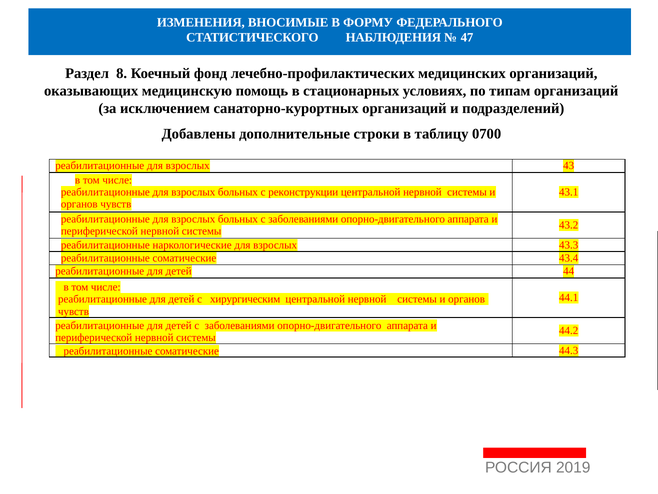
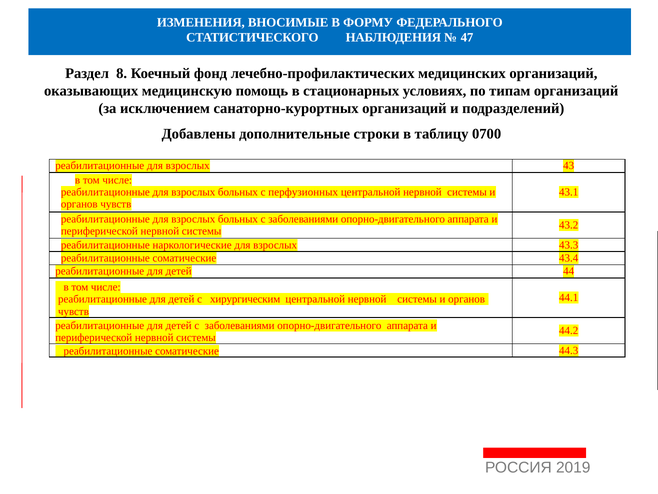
реконструкции: реконструкции -> перфузионных
